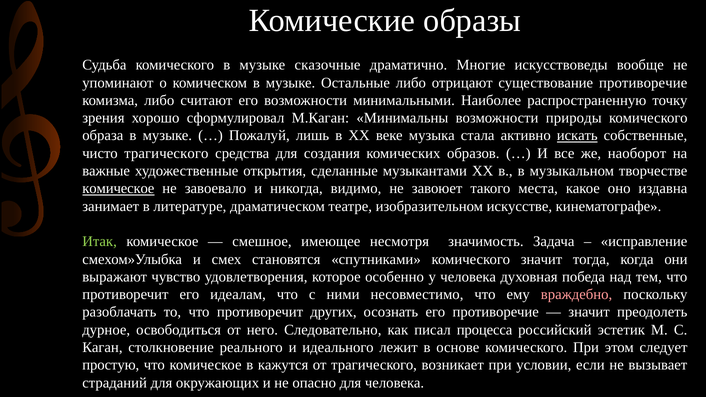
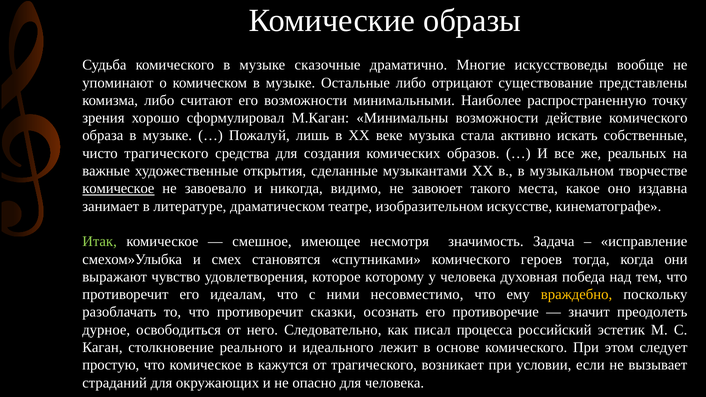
существование противоречие: противоречие -> представлены
природы: природы -> действие
искать underline: present -> none
наоборот: наоборот -> реальных
комического значит: значит -> героев
особенно: особенно -> которому
враждебно colour: pink -> yellow
других: других -> сказки
